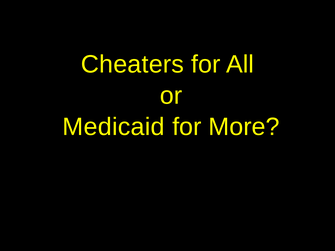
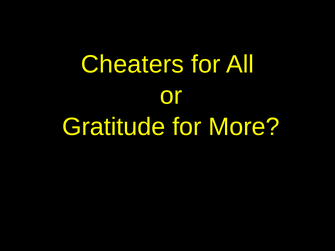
Medicaid: Medicaid -> Gratitude
